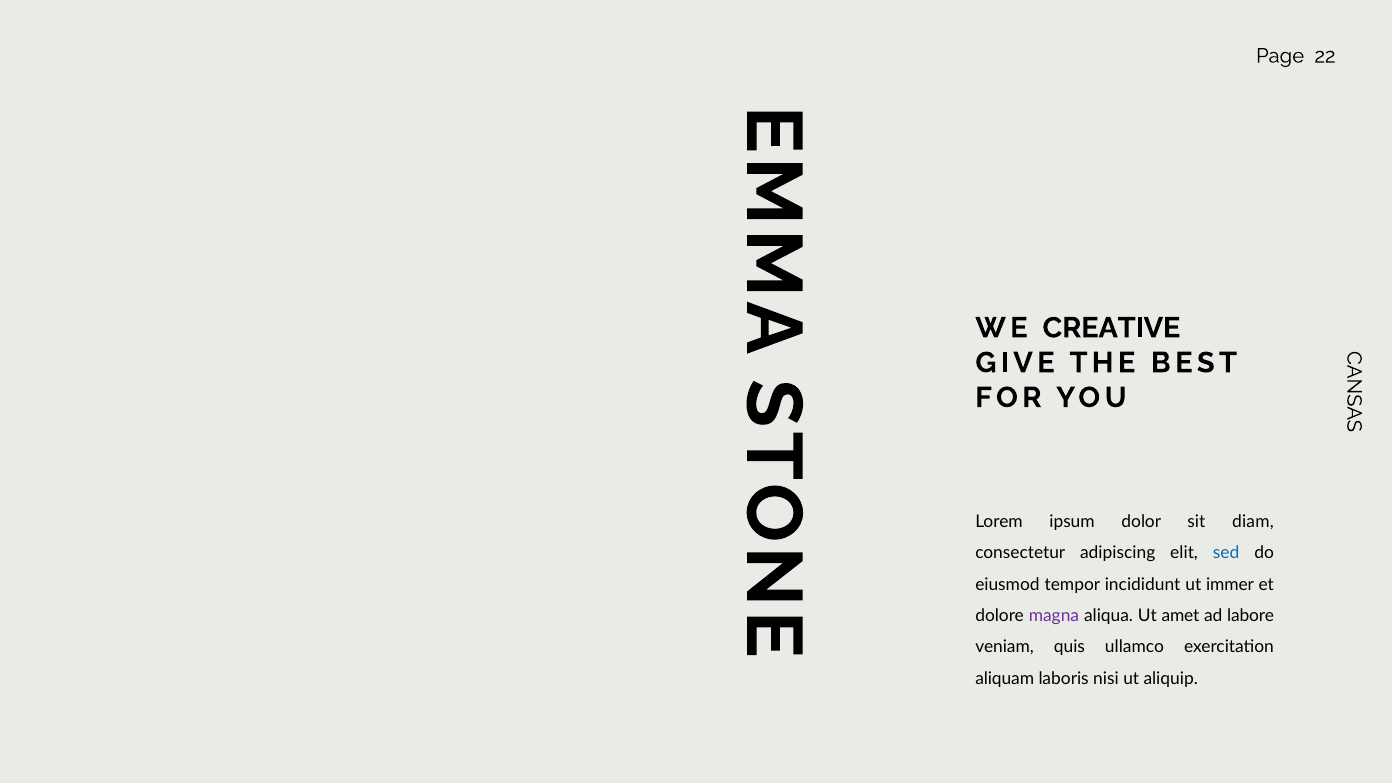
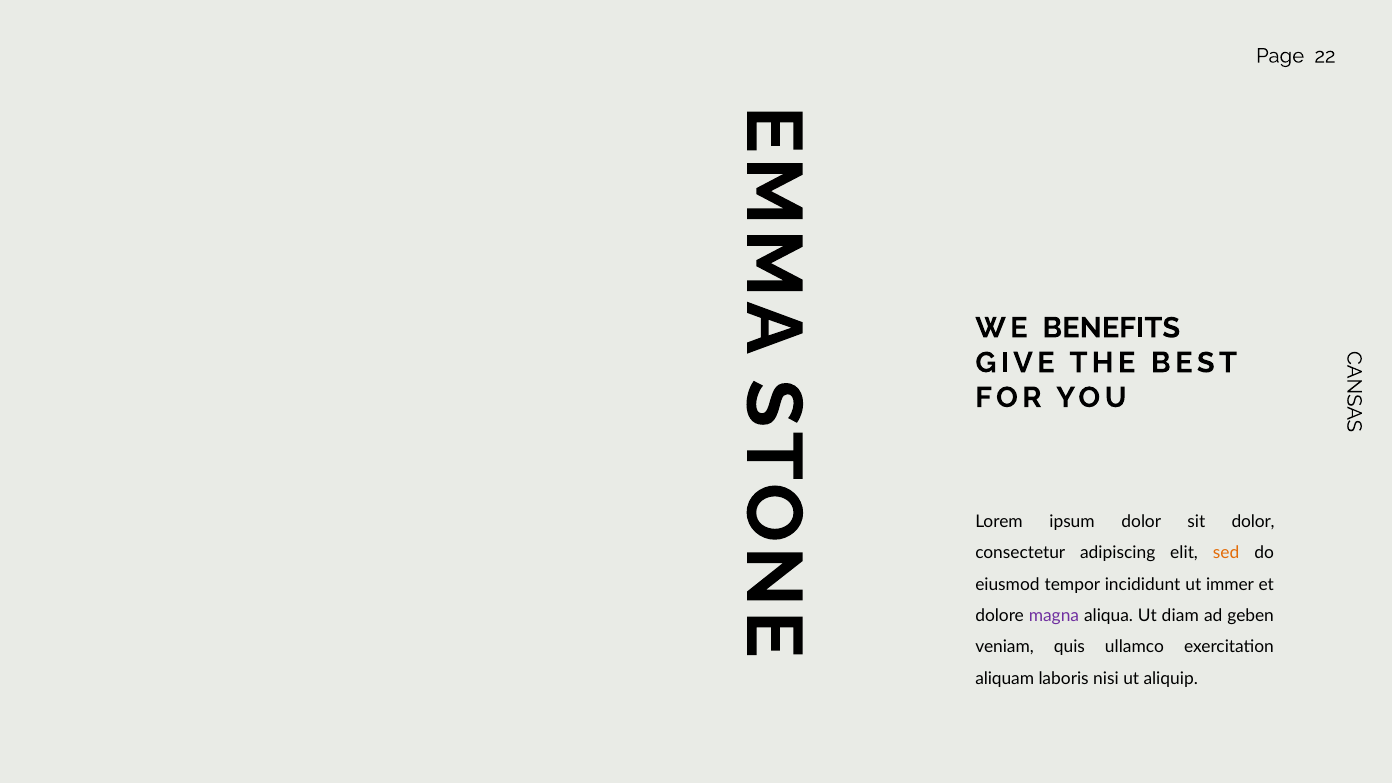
CREATIVE: CREATIVE -> BENEFITS
sit diam: diam -> dolor
sed colour: blue -> orange
amet: amet -> diam
labore: labore -> geben
